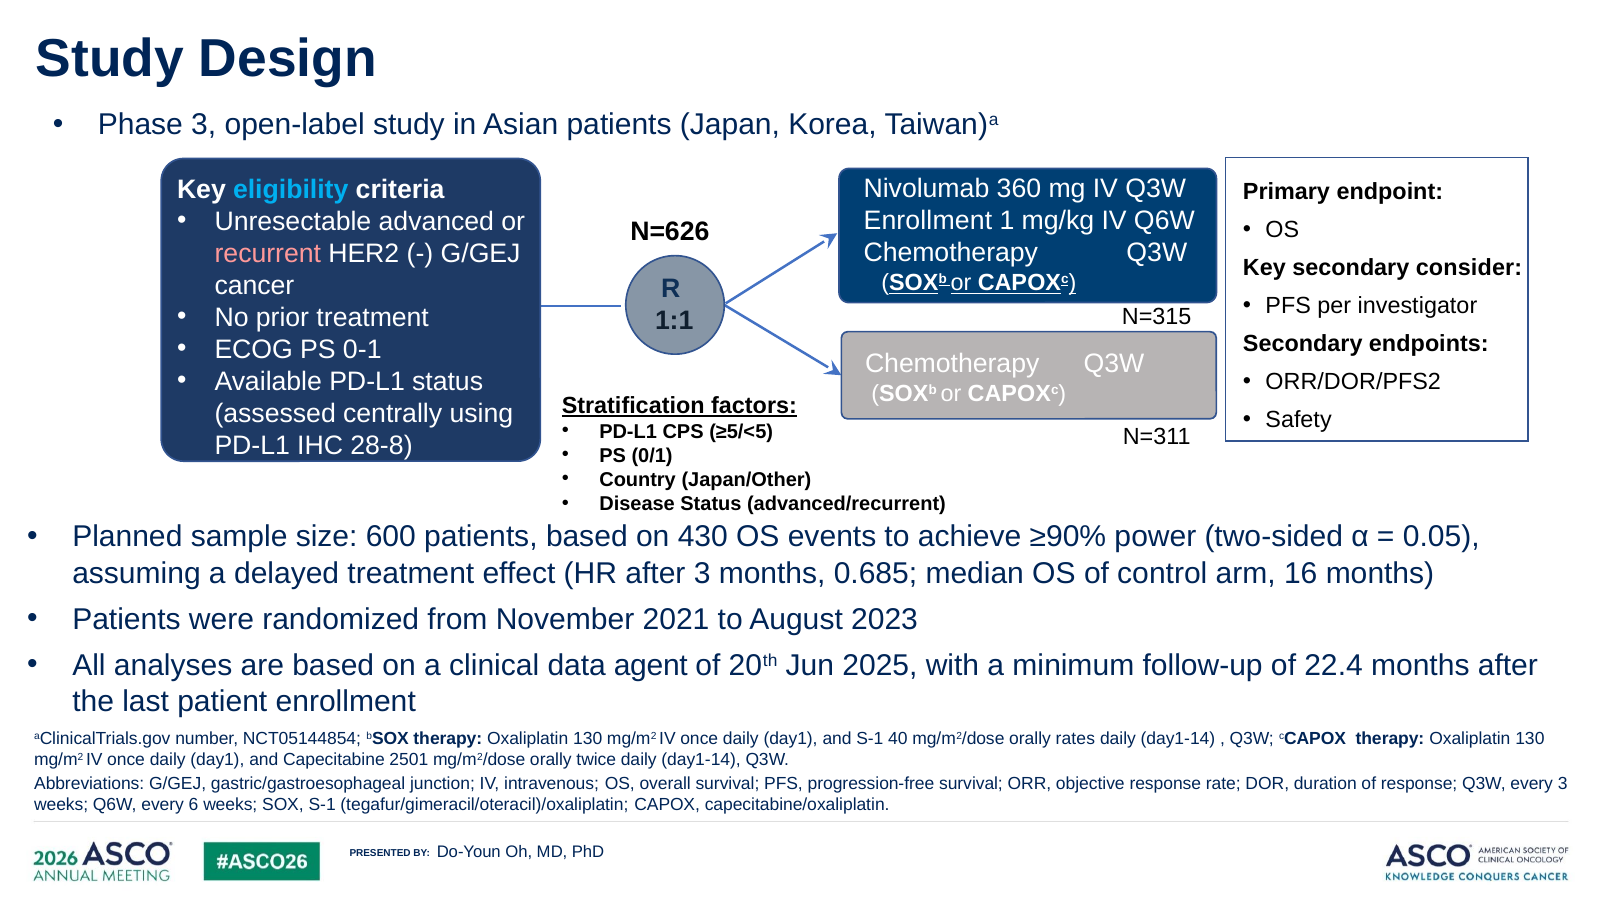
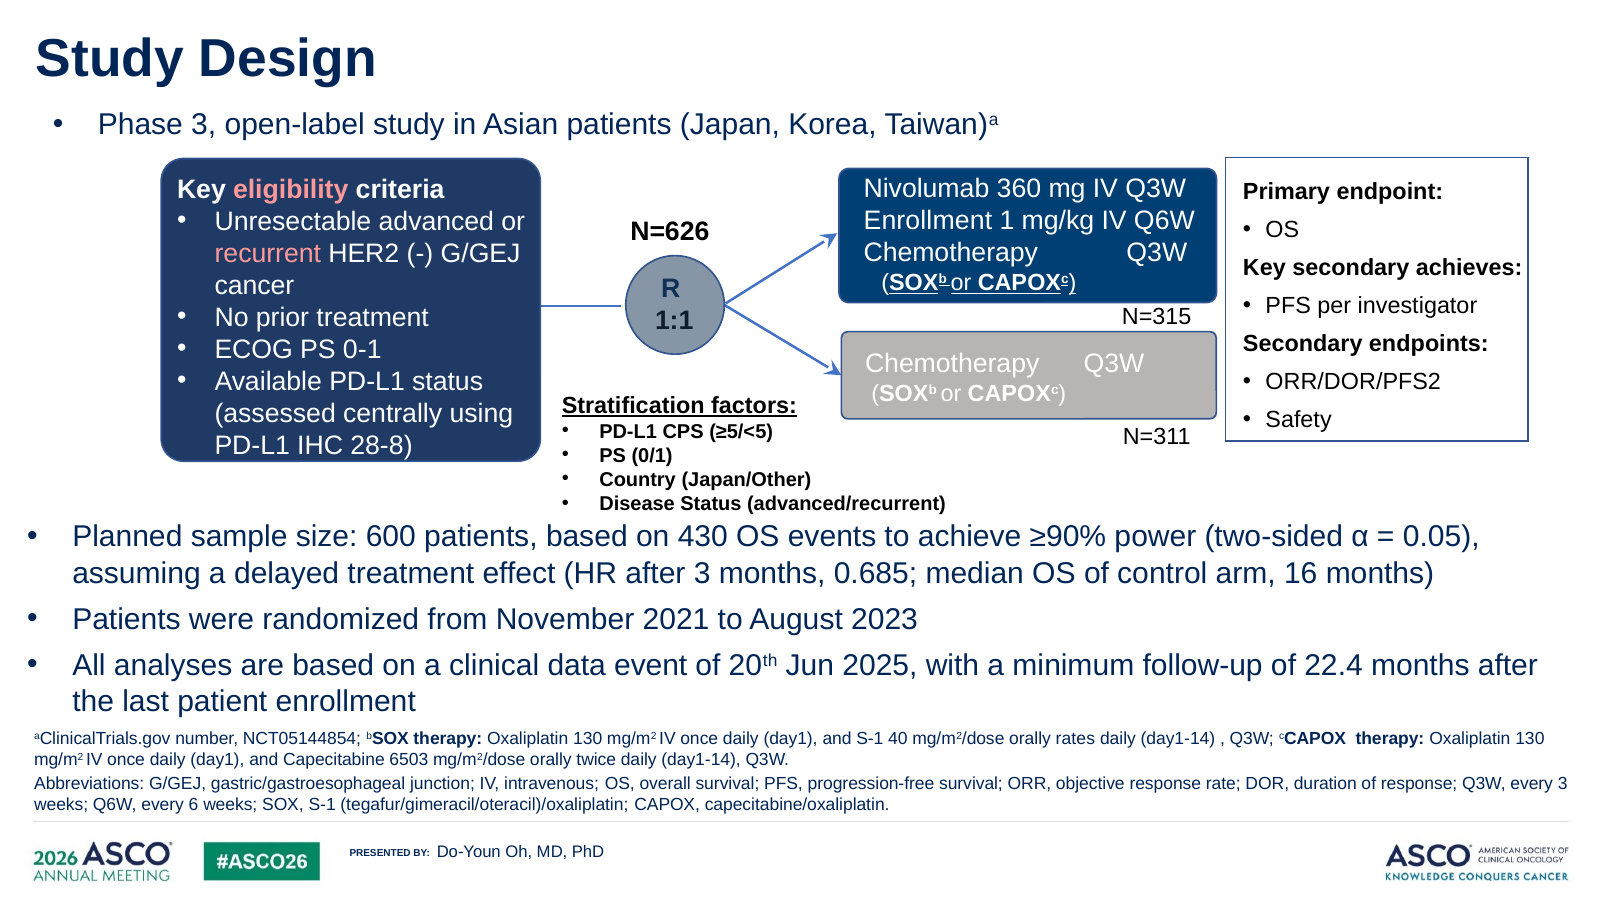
eligibility colour: light blue -> pink
consider: consider -> achieves
agent: agent -> event
2501: 2501 -> 6503
